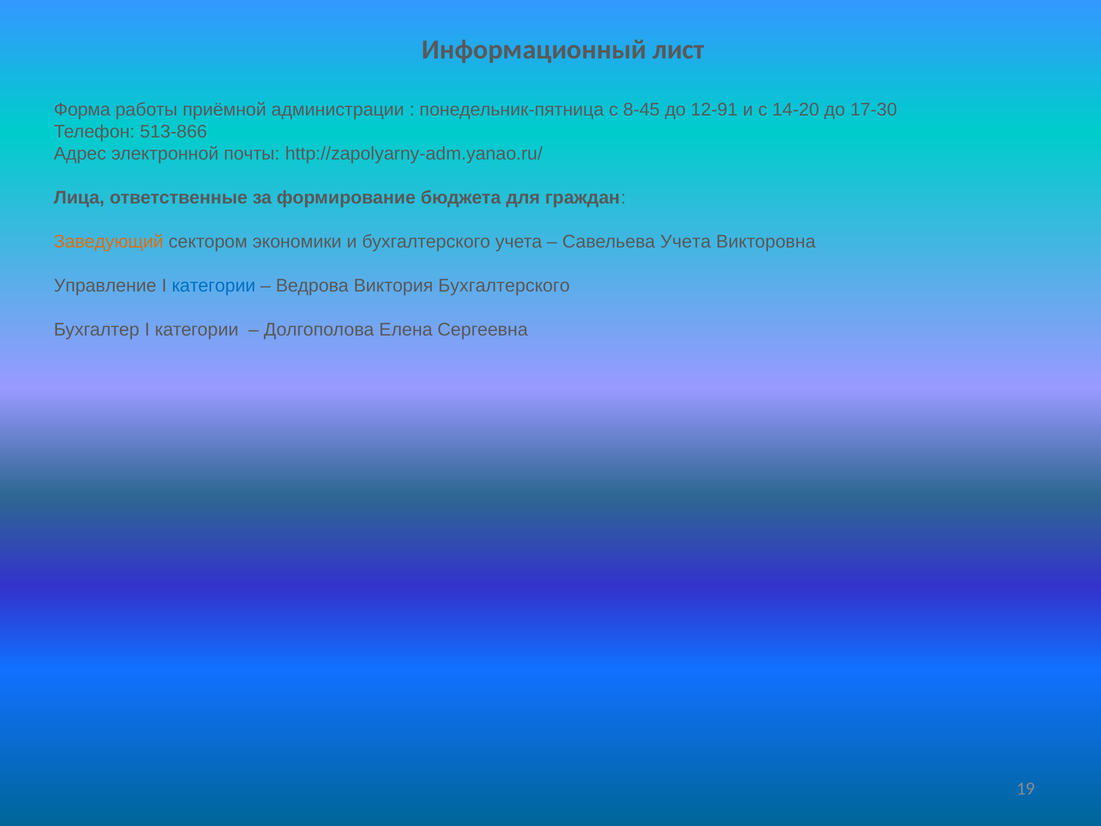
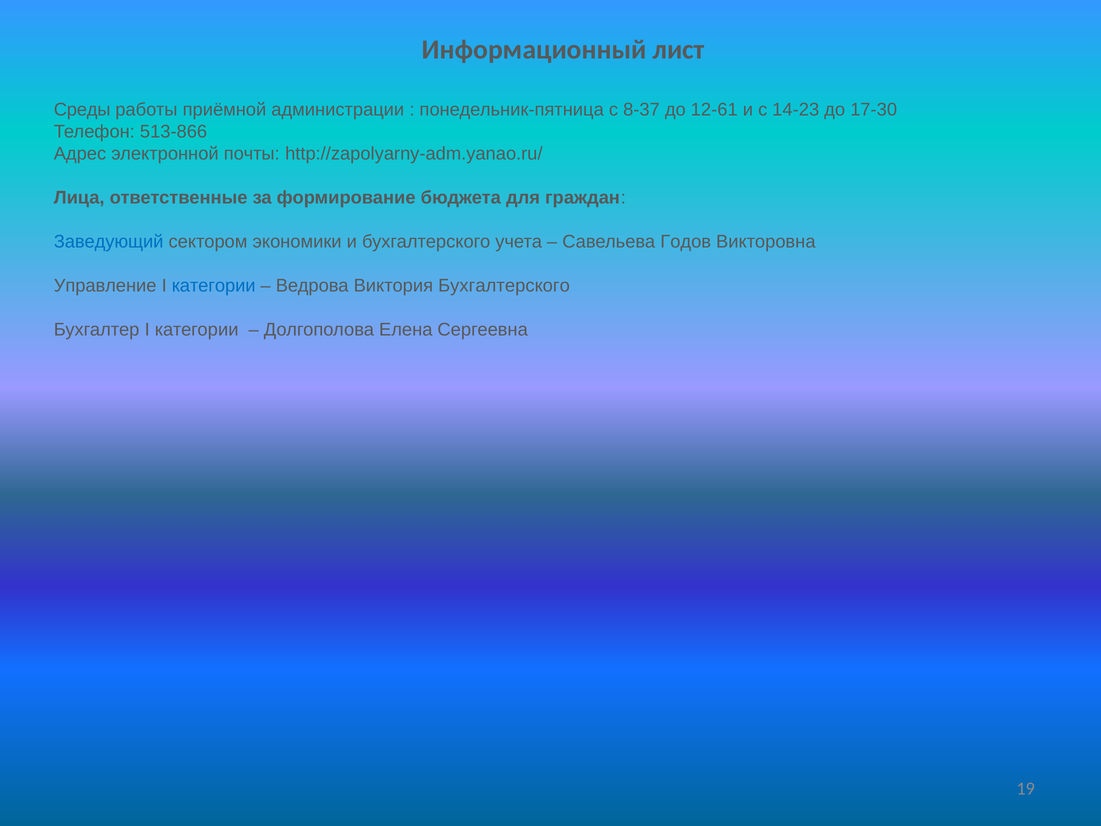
Форма: Форма -> Среды
8-45: 8-45 -> 8-37
12-91: 12-91 -> 12-61
14-20: 14-20 -> 14-23
Заведующий colour: orange -> blue
Савельева Учета: Учета -> Годов
